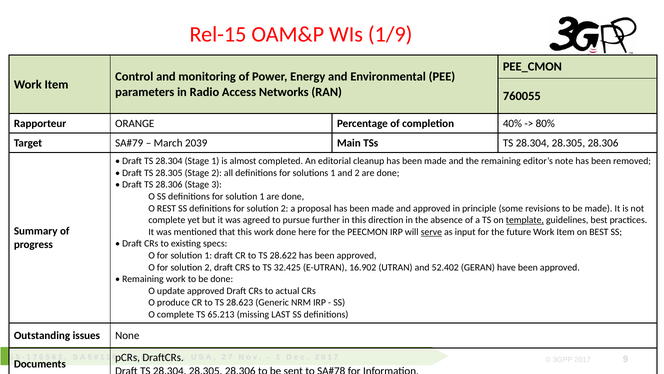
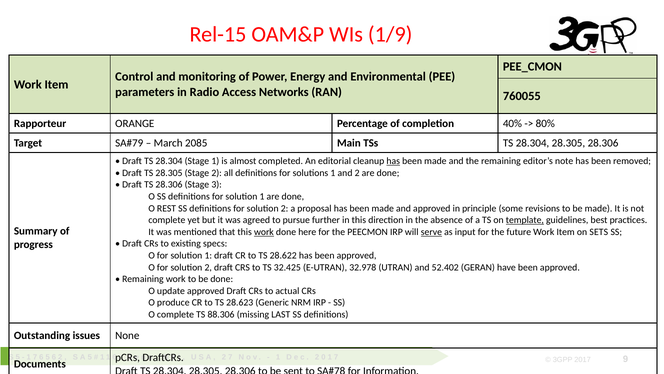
2039: 2039 -> 2085
has at (393, 161) underline: none -> present
work at (264, 232) underline: none -> present
on BEST: BEST -> SETS
16.902: 16.902 -> 32.978
65.213: 65.213 -> 88.306
